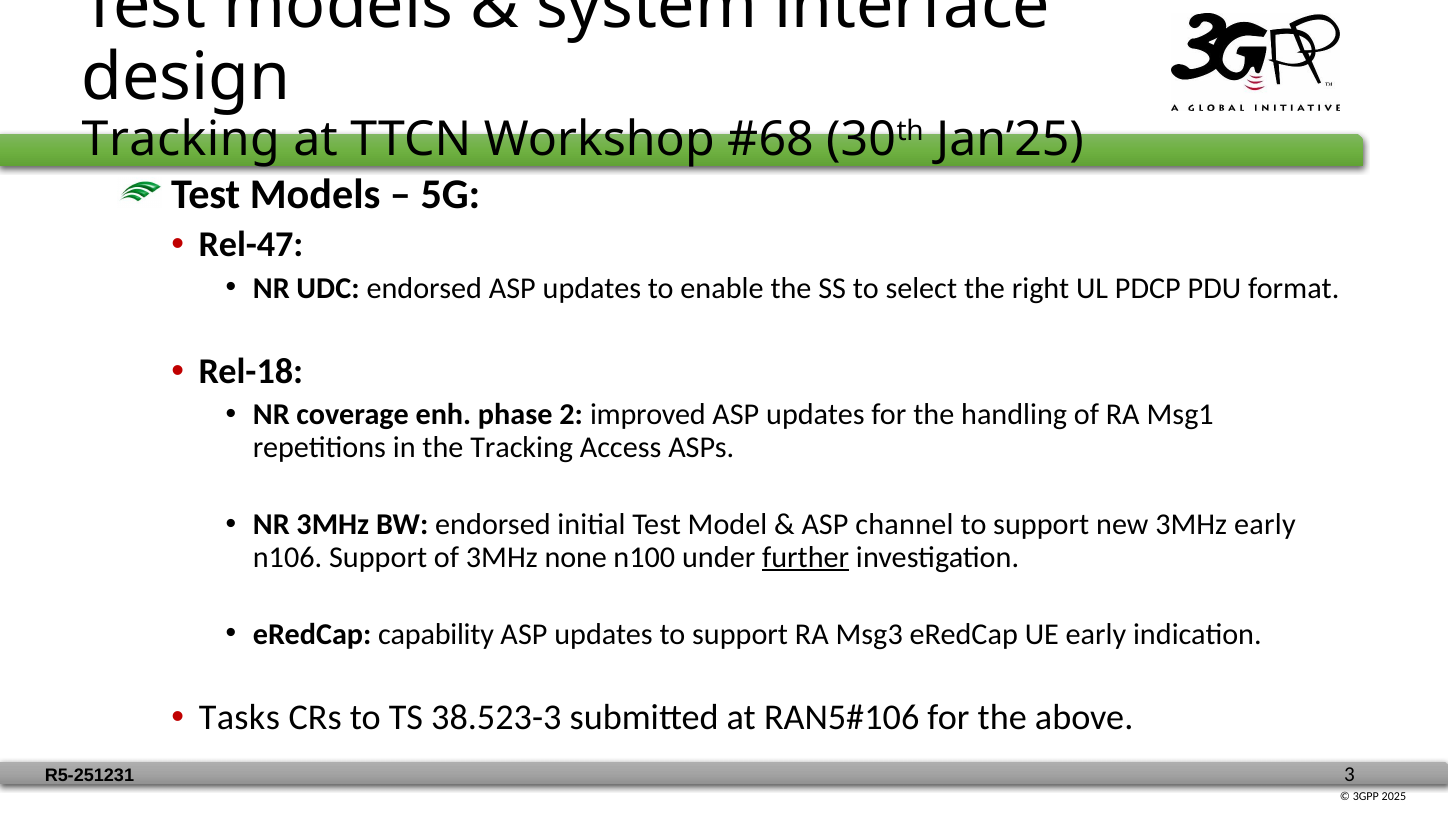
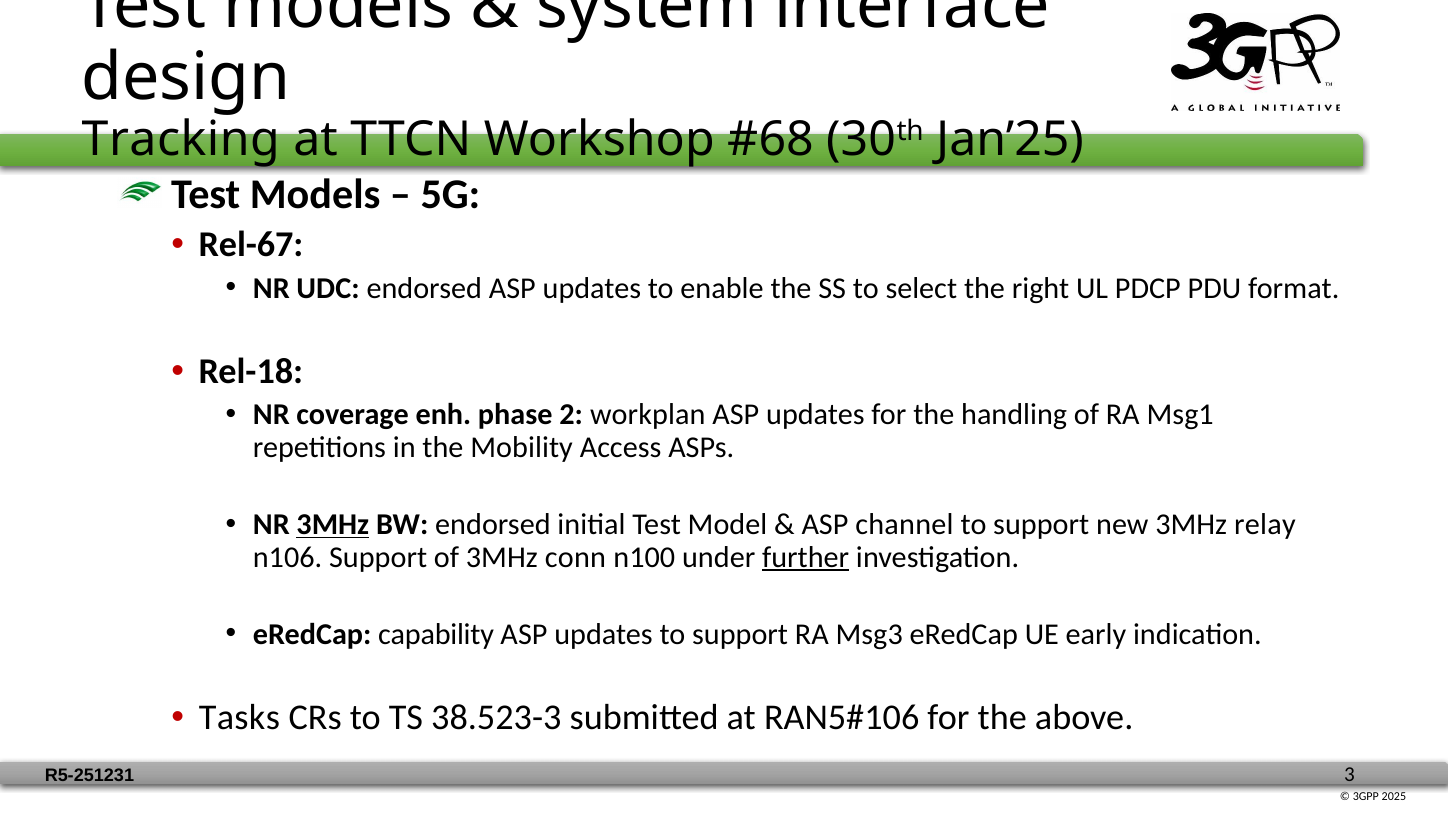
Rel-47: Rel-47 -> Rel-67
improved: improved -> workplan
the Tracking: Tracking -> Mobility
3MHz at (333, 524) underline: none -> present
3MHz early: early -> relay
none: none -> conn
